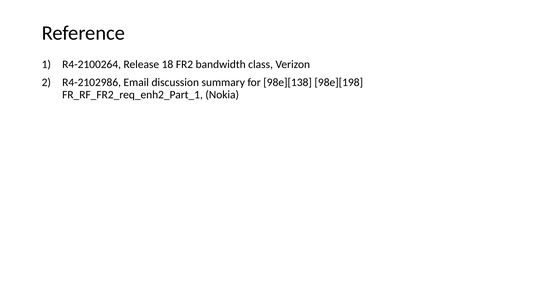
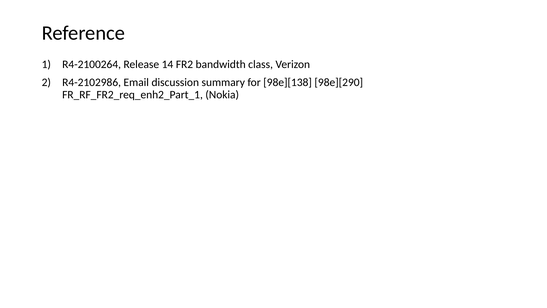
18: 18 -> 14
98e][198: 98e][198 -> 98e][290
